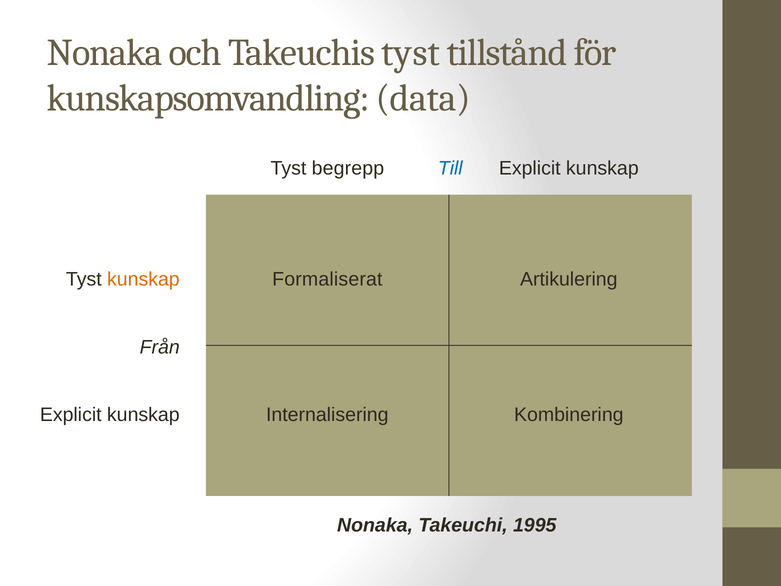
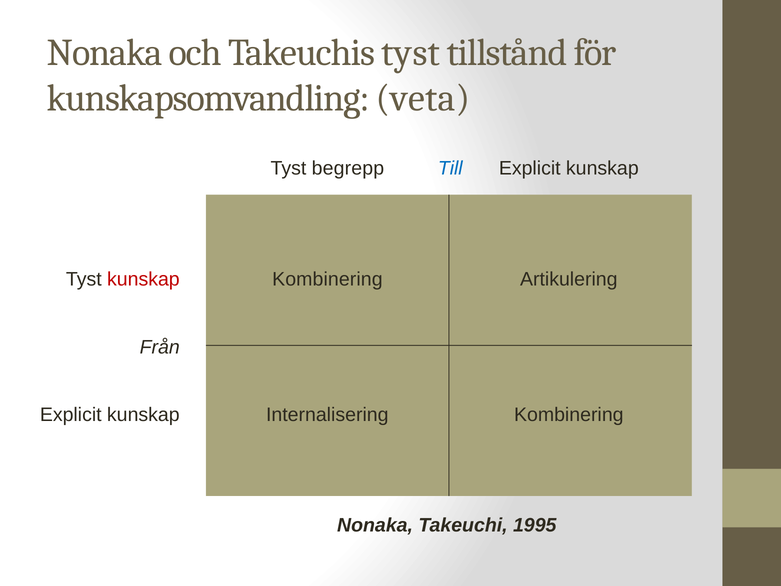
data: data -> veta
kunskap at (143, 279) colour: orange -> red
Formaliserat at (327, 279): Formaliserat -> Kombinering
